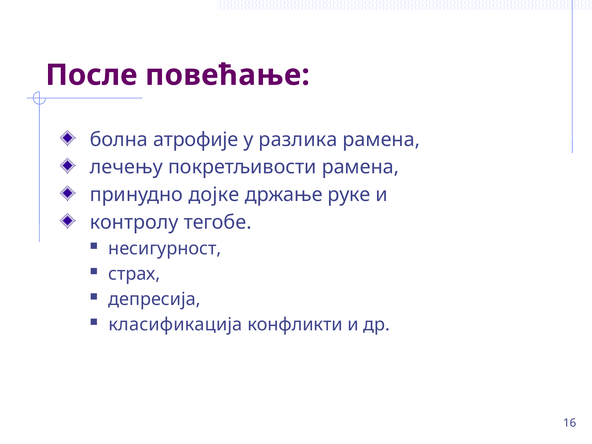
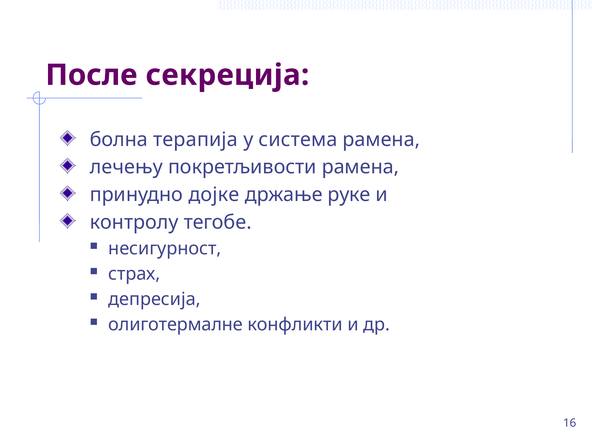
повећање: повећање -> секреција
атрофије: атрофије -> терапија
разлика: разлика -> система
класификација: класификација -> олиготермалне
